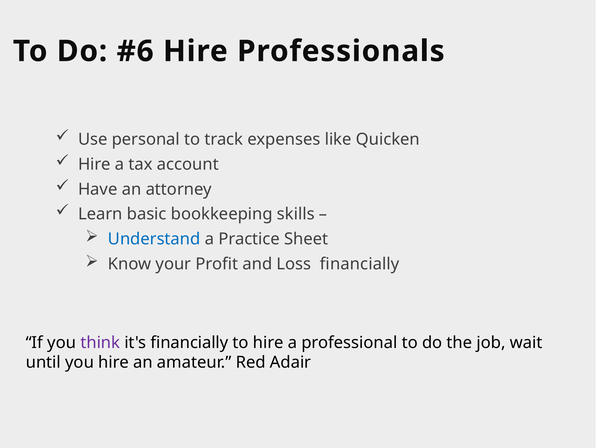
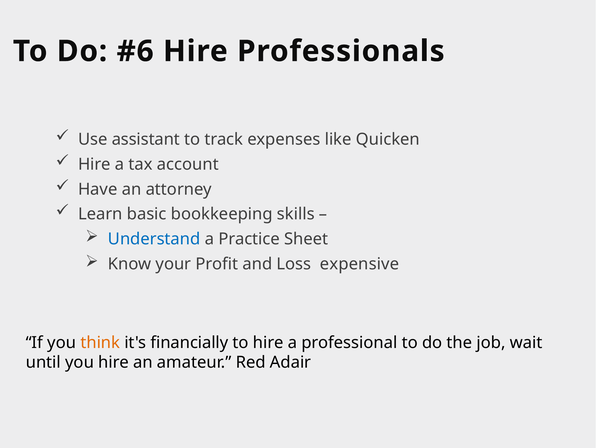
personal: personal -> assistant
Loss financially: financially -> expensive
think colour: purple -> orange
